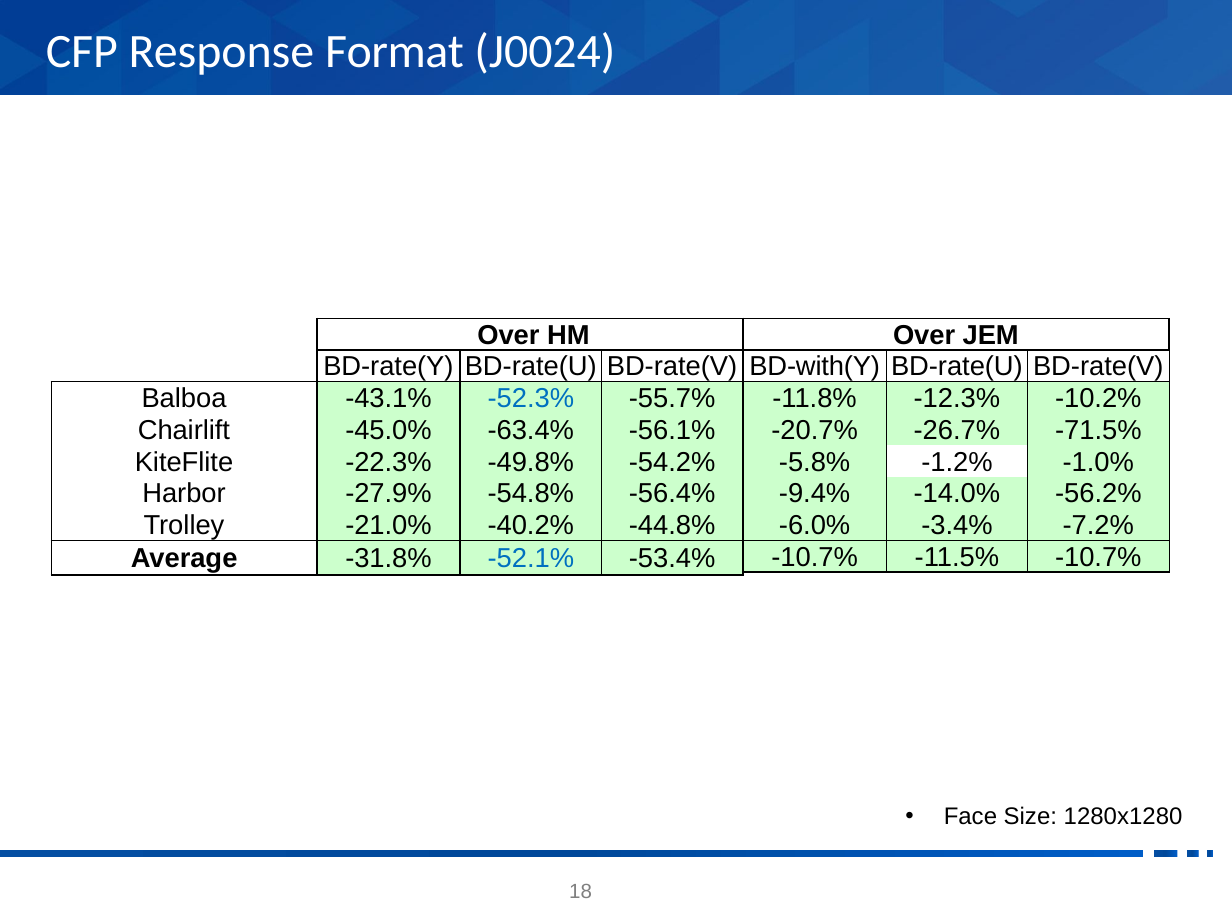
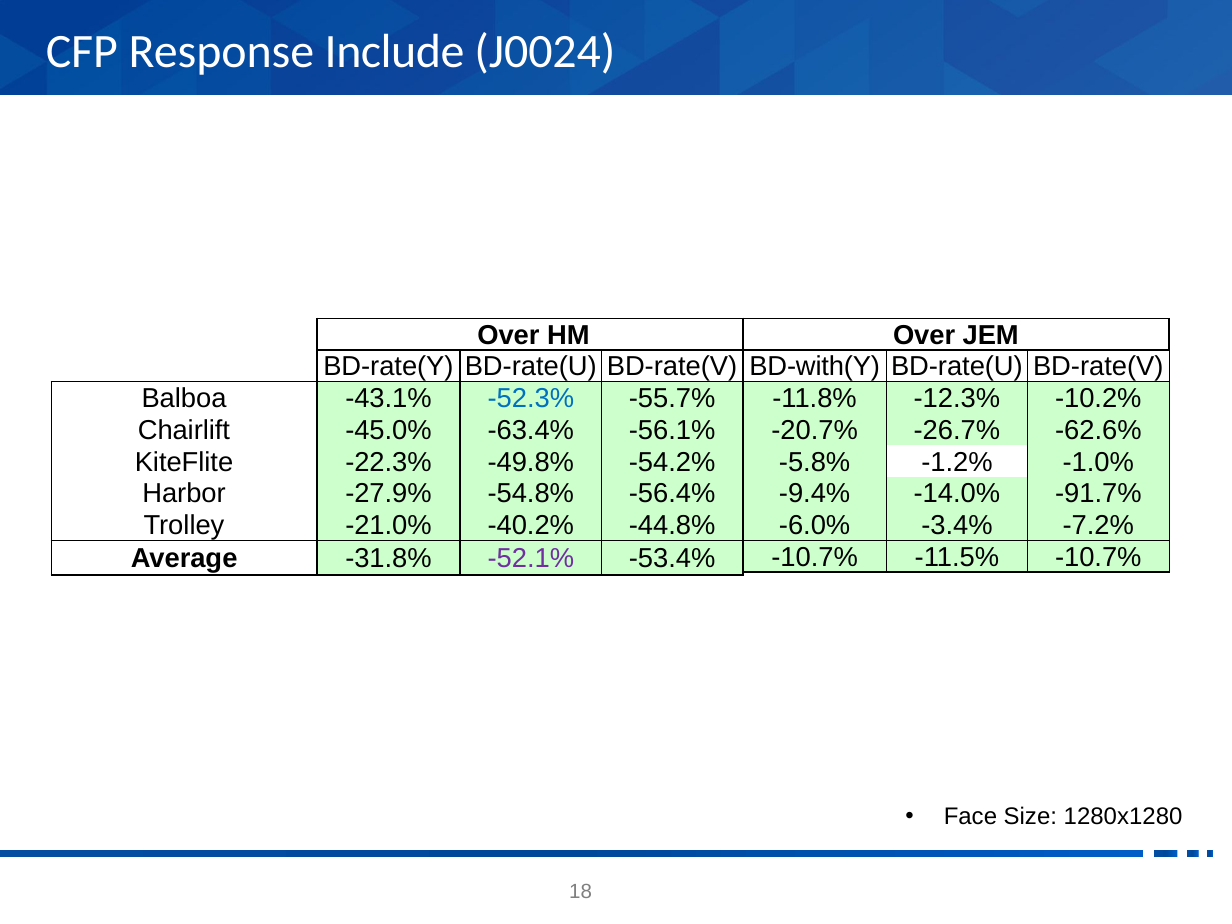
Format: Format -> Include
-71.5%: -71.5% -> -62.6%
-56.2%: -56.2% -> -91.7%
-52.1% colour: blue -> purple
